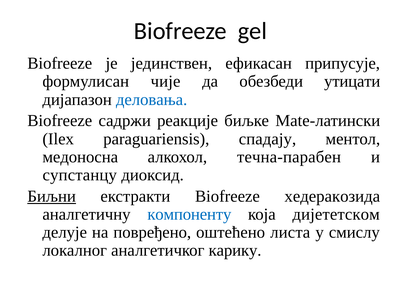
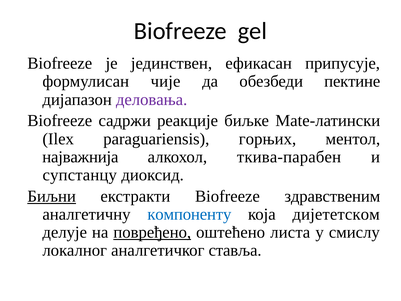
утицати: утицати -> пектине
деловања colour: blue -> purple
спадају: спадају -> горњих
медоносна: медоносна -> најважнија
течна-парабен: течна-парабен -> ткива-парабен
хедеракозида: хедеракозида -> здравственим
повређено underline: none -> present
карику: карику -> ставља
